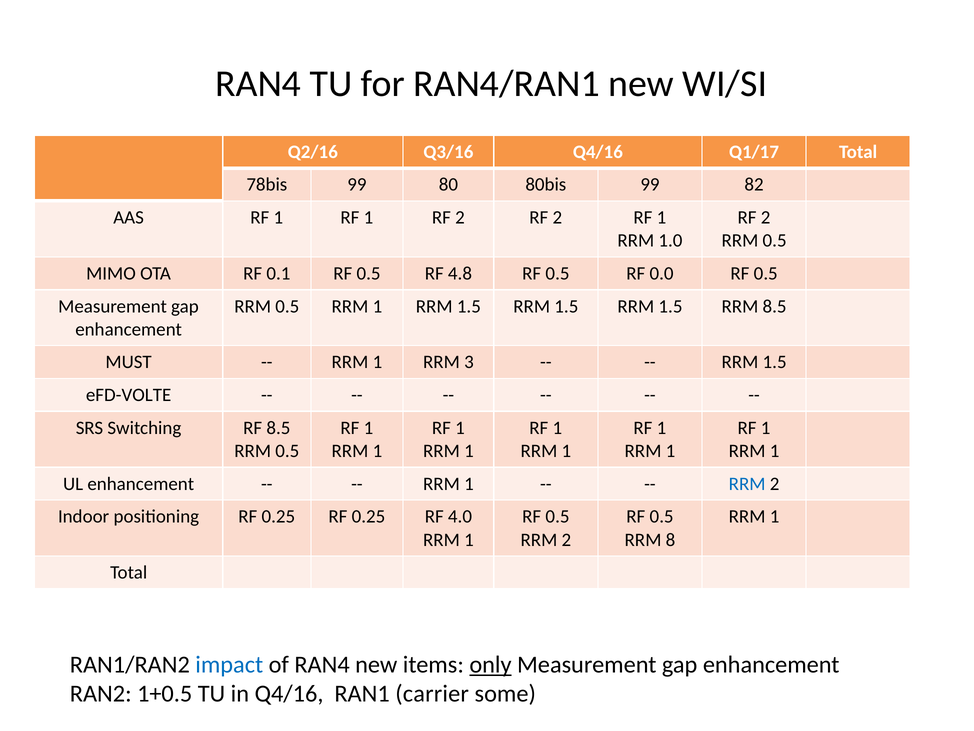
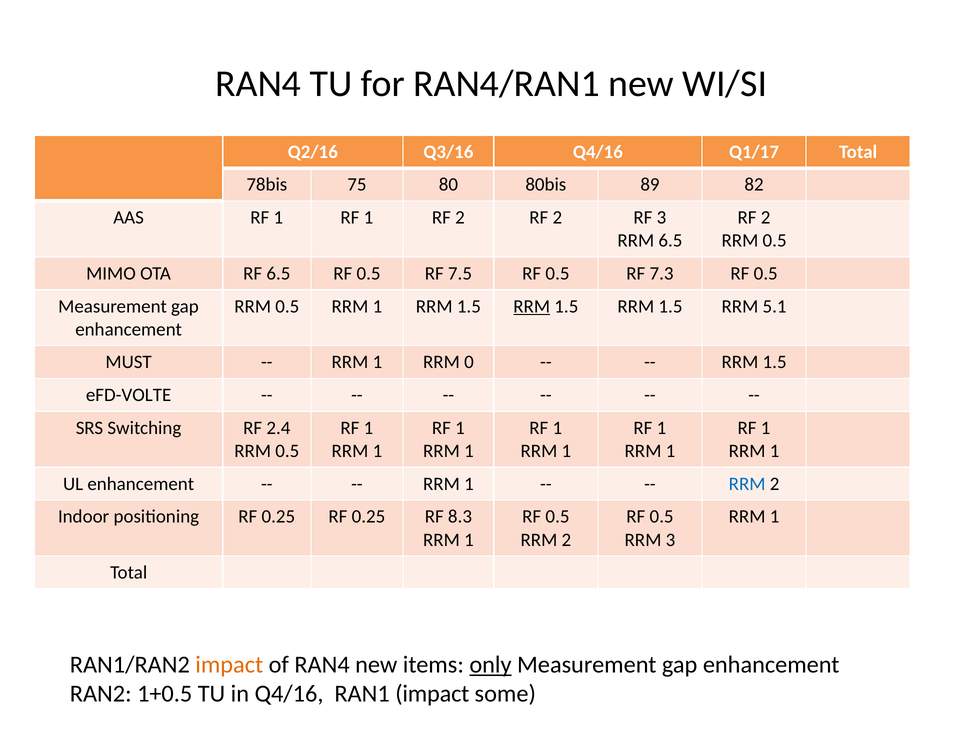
78bis 99: 99 -> 75
80bis 99: 99 -> 89
2 RF 1: 1 -> 3
RRM 1.0: 1.0 -> 6.5
RF 0.1: 0.1 -> 6.5
4.8: 4.8 -> 7.5
0.0: 0.0 -> 7.3
RRM at (532, 306) underline: none -> present
RRM 8.5: 8.5 -> 5.1
3: 3 -> 0
RF 8.5: 8.5 -> 2.4
4.0: 4.0 -> 8.3
RRM 8: 8 -> 3
impact at (229, 664) colour: blue -> orange
RAN1 carrier: carrier -> impact
